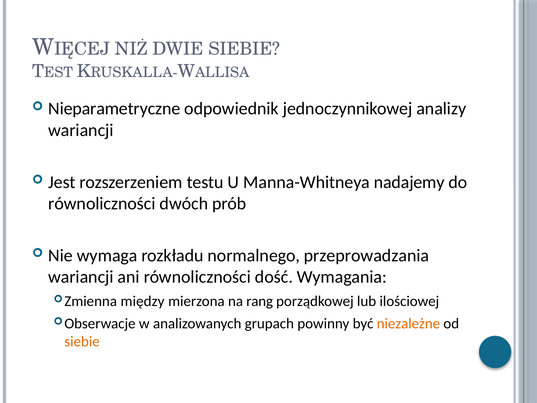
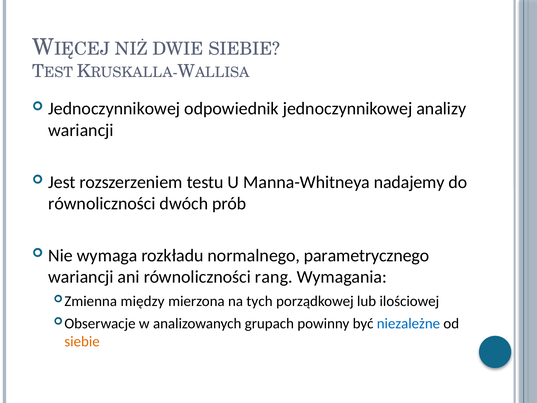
Nieparametryczne at (114, 109): Nieparametryczne -> Jednoczynnikowej
przeprowadzania: przeprowadzania -> parametrycznego
dość: dość -> rang
rang: rang -> tych
niezależne colour: orange -> blue
